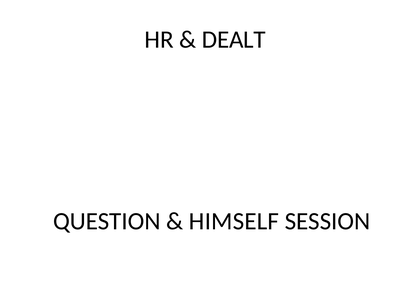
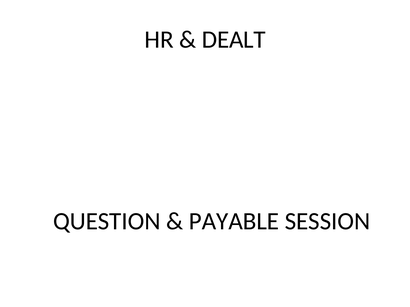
HIMSELF: HIMSELF -> PAYABLE
